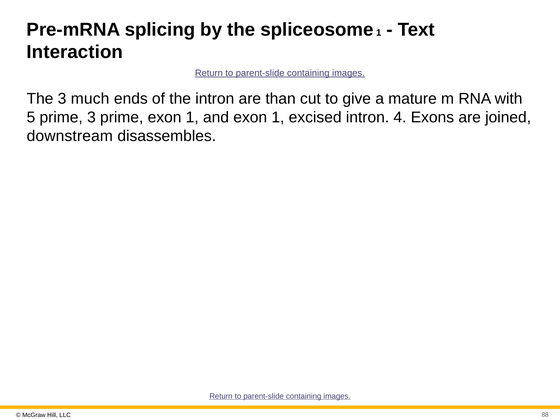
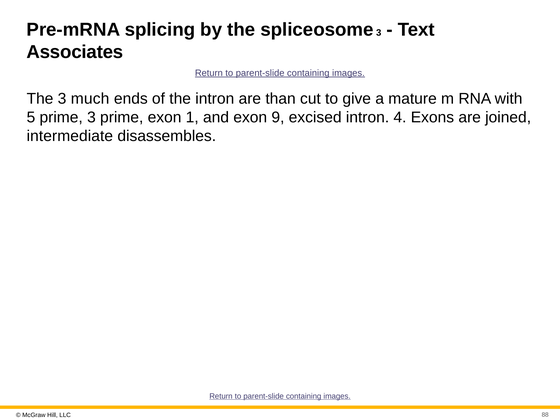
spliceosome 1: 1 -> 3
Interaction: Interaction -> Associates
and exon 1: 1 -> 9
downstream: downstream -> intermediate
